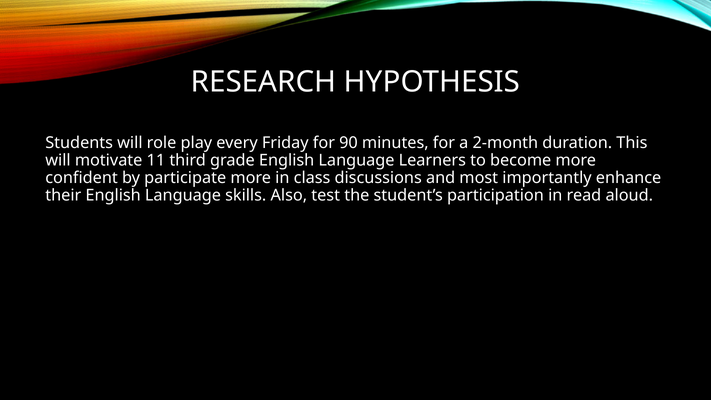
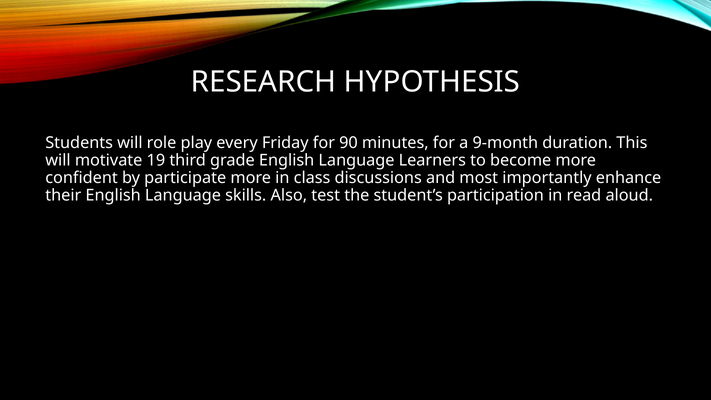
2-month: 2-month -> 9-month
11: 11 -> 19
